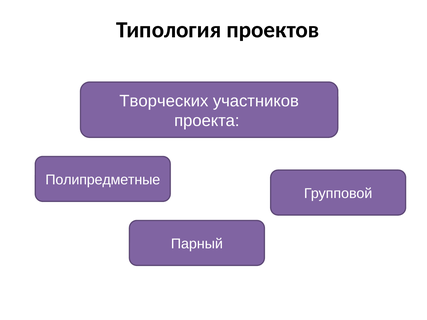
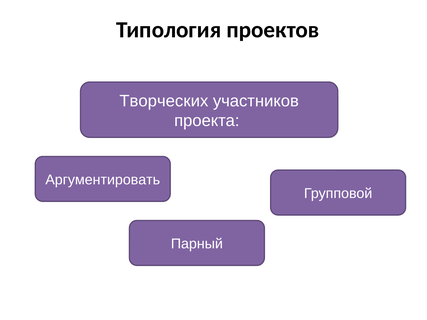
Полипредметные: Полипредметные -> Аргументировать
